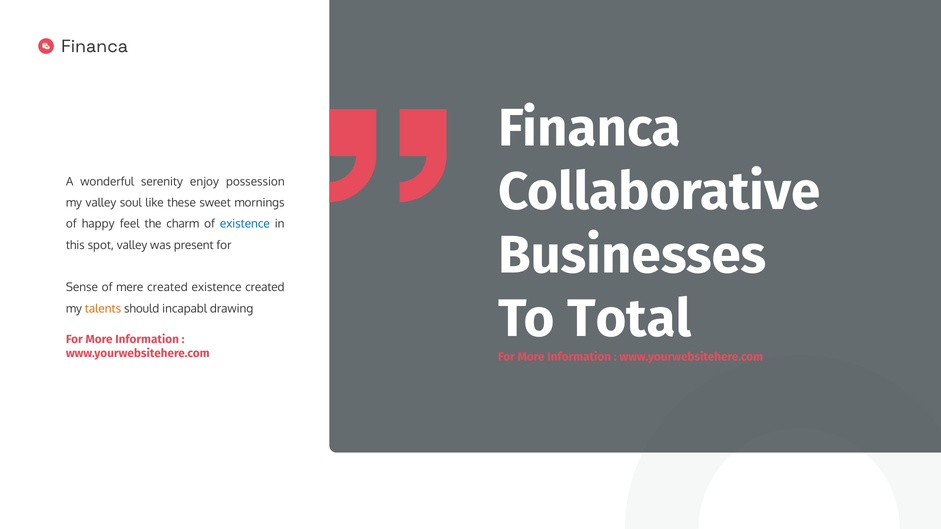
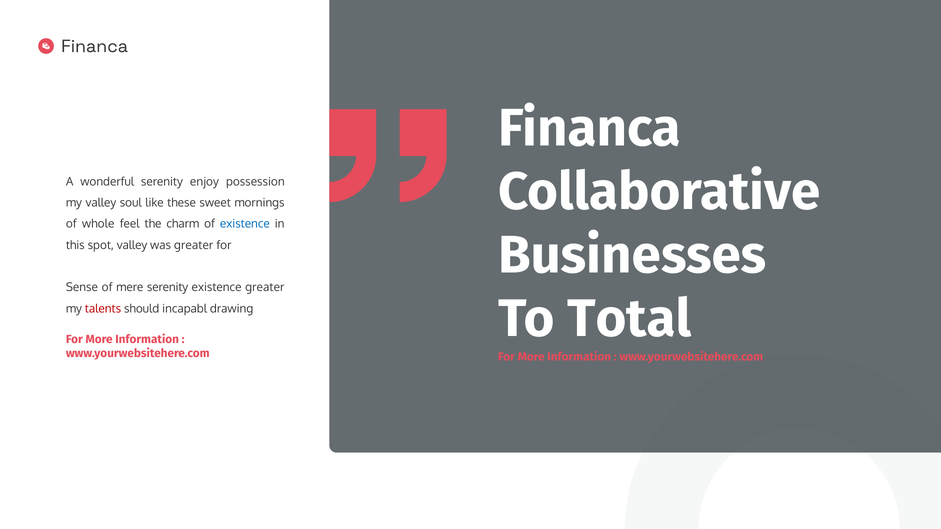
happy: happy -> whole
was present: present -> greater
mere created: created -> serenity
existence created: created -> greater
talents colour: orange -> red
